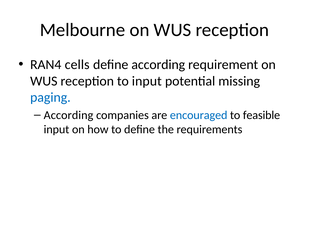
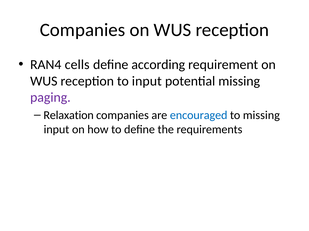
Melbourne at (83, 30): Melbourne -> Companies
paging colour: blue -> purple
According at (68, 116): According -> Relaxation
to feasible: feasible -> missing
